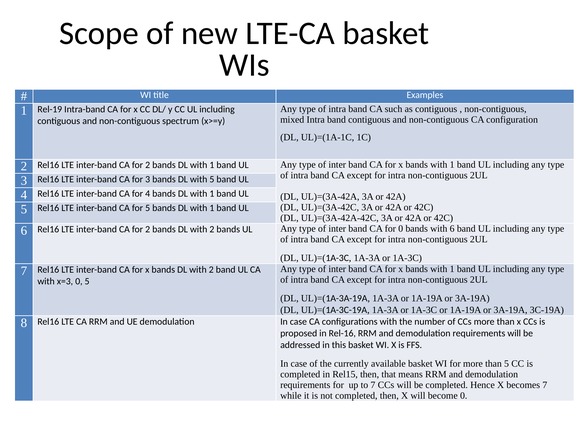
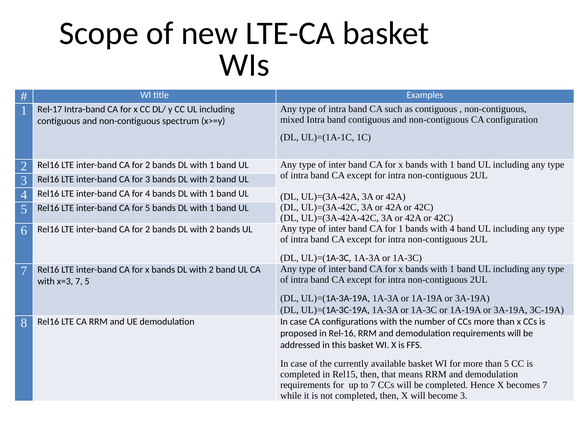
Rel-19: Rel-19 -> Rel-17
5 at (212, 179): 5 -> 2
for 0: 0 -> 1
with 6: 6 -> 4
x=3 0: 0 -> 7
become 0: 0 -> 3
